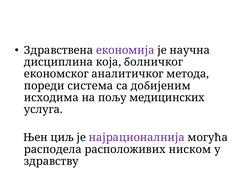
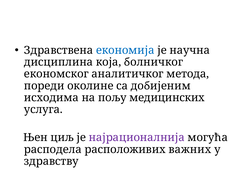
економија colour: purple -> blue
система: система -> околине
ниском: ниском -> важних
